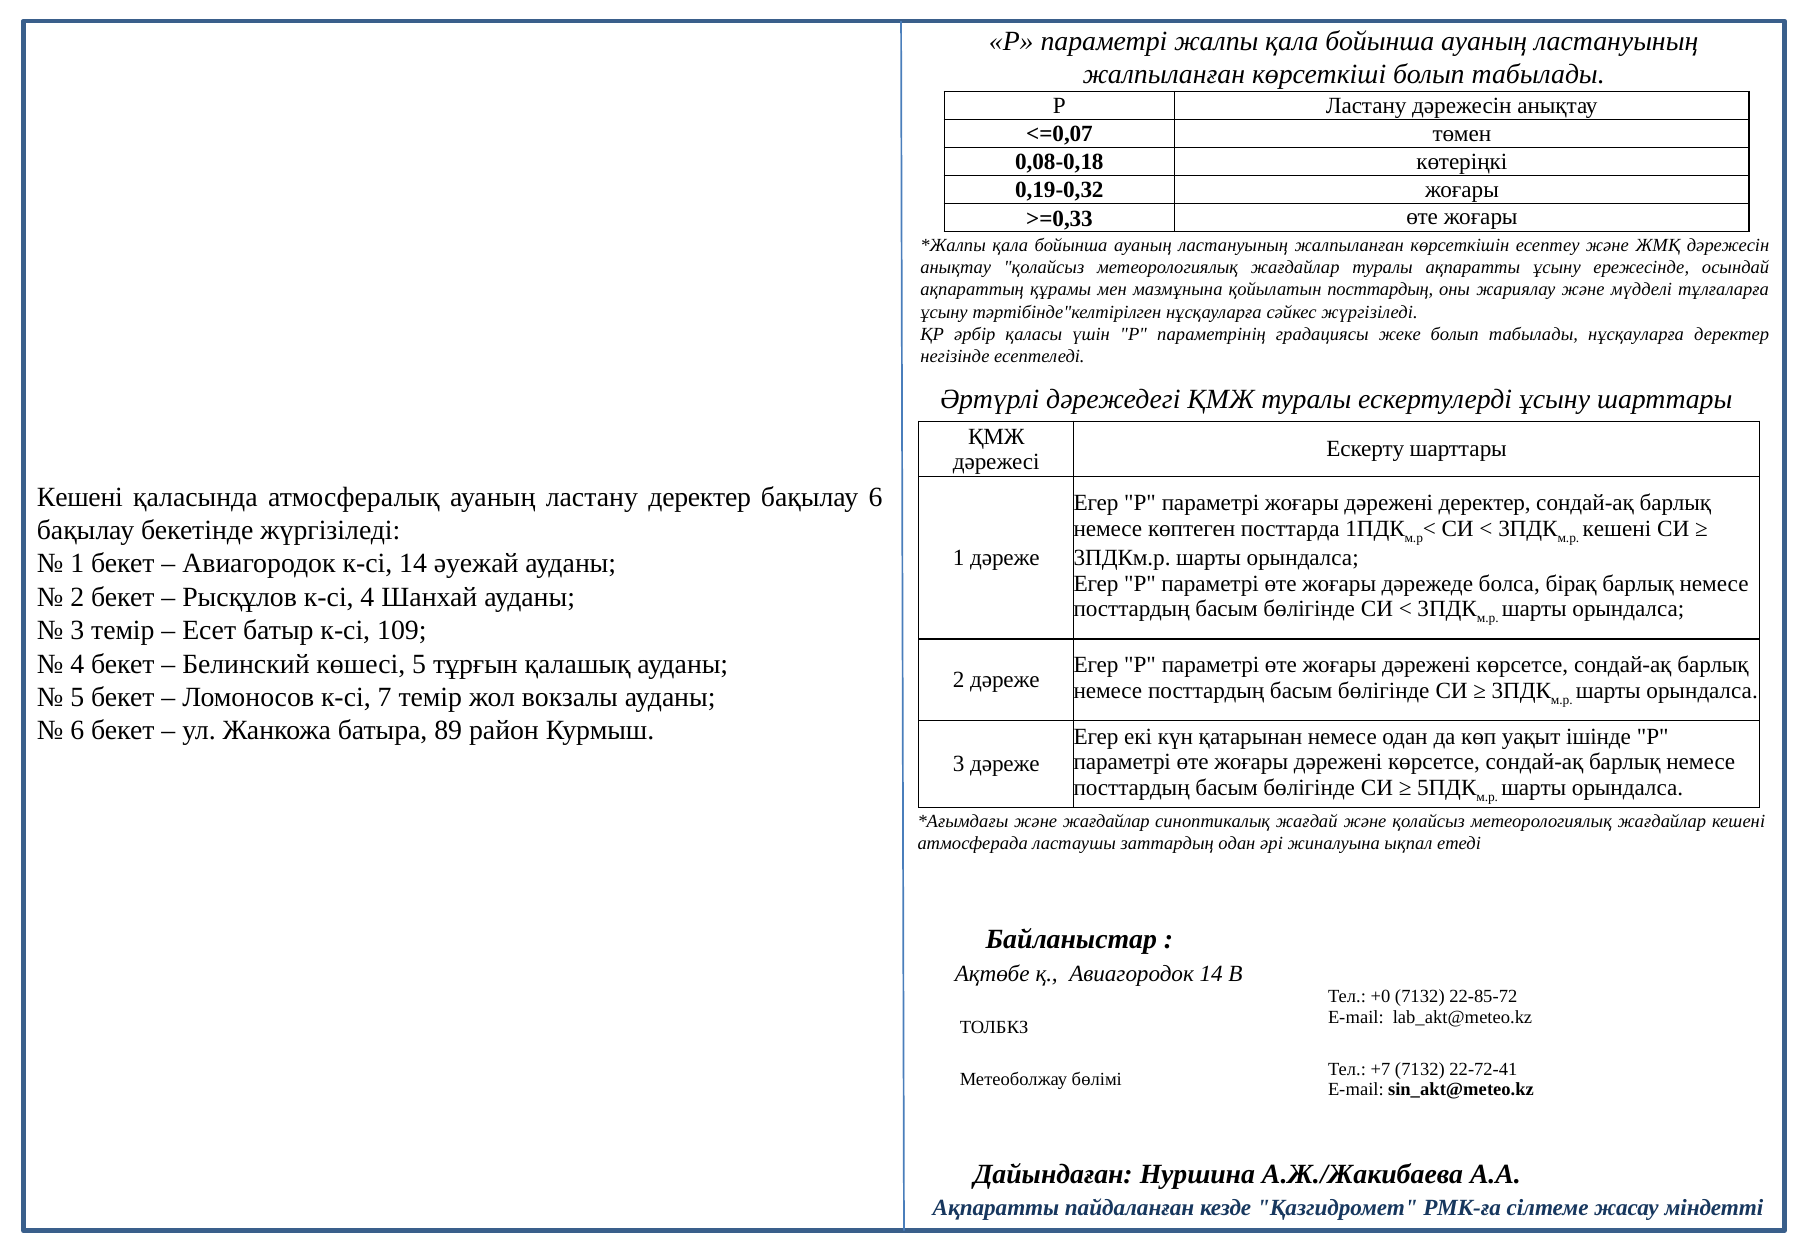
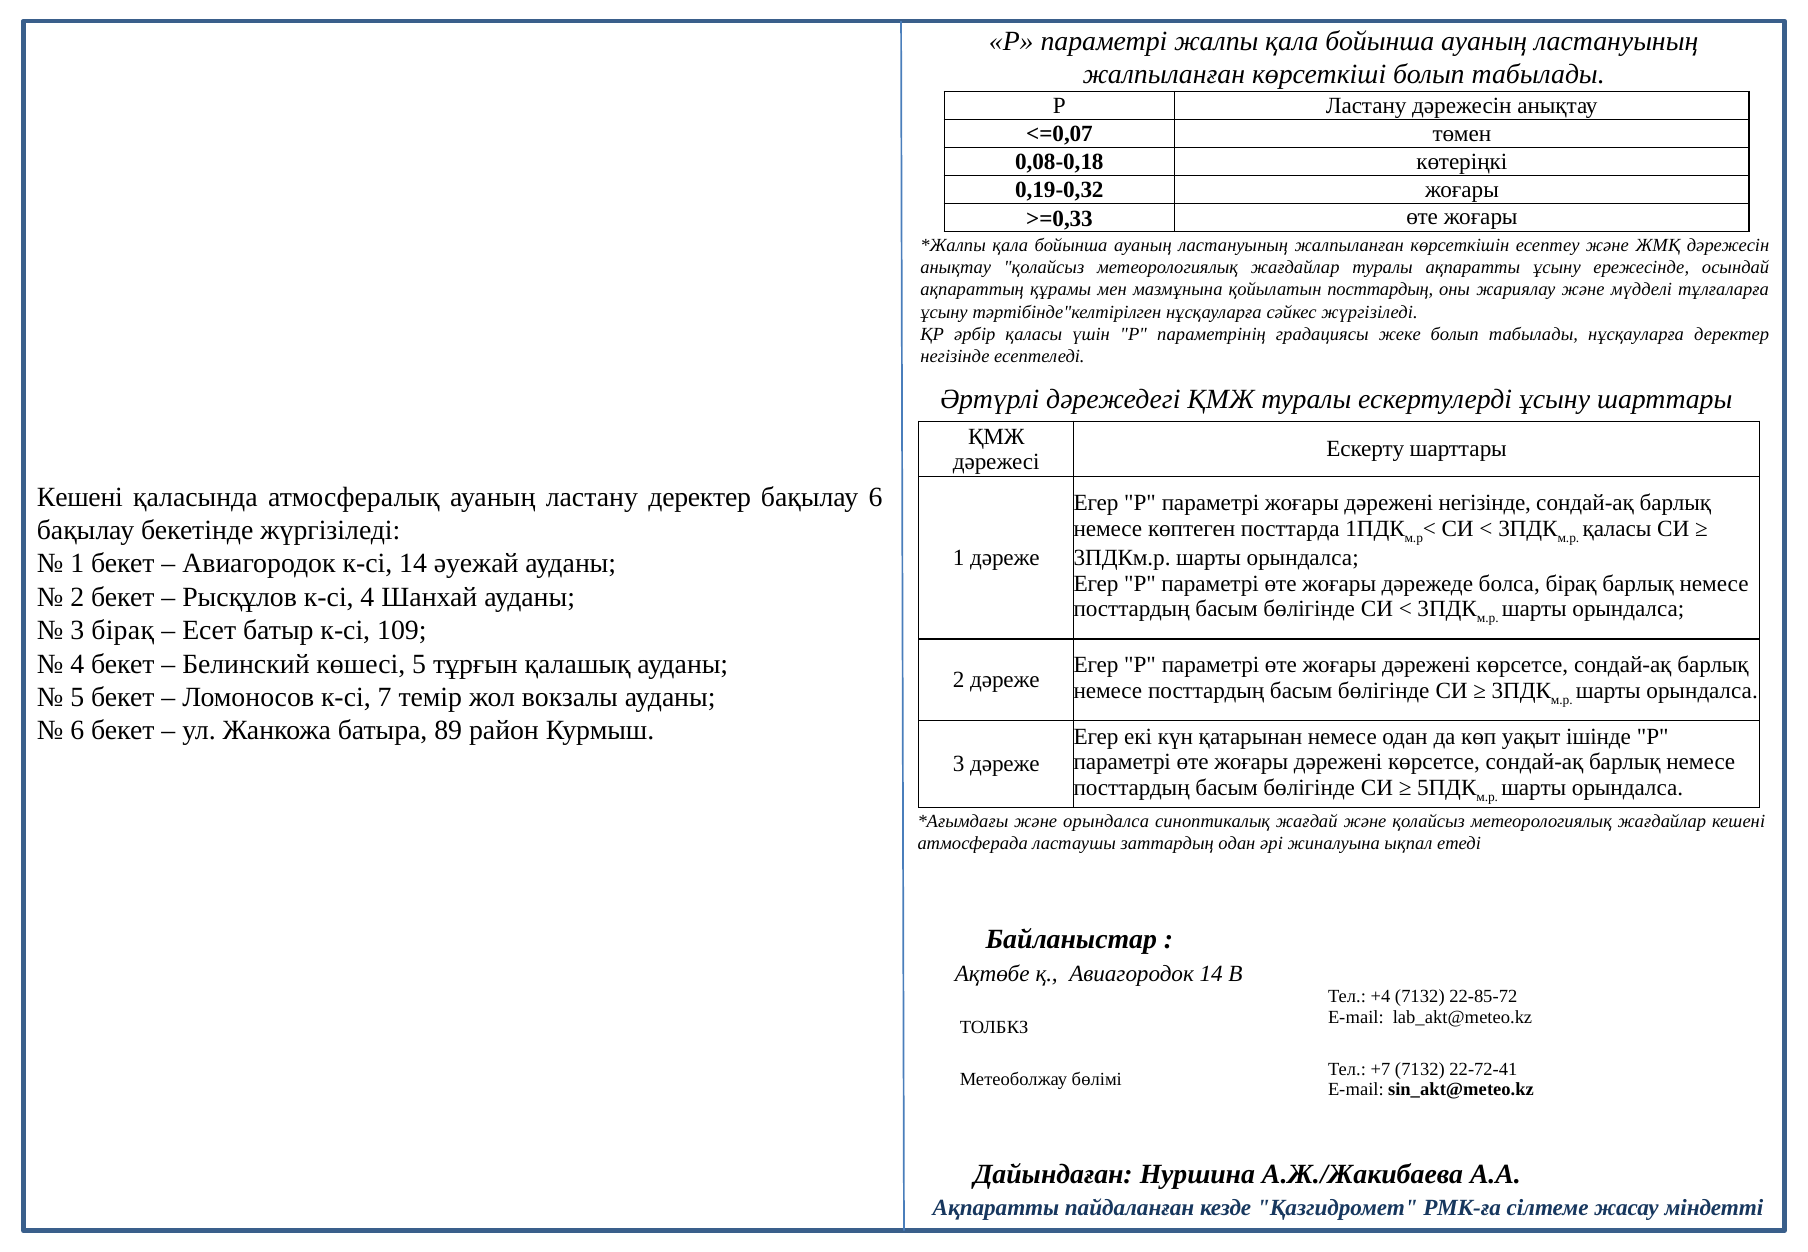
дәрежені деректер: деректер -> негізінде
кешені at (1617, 529): кешені -> қаласы
3 темір: темір -> бірақ
және жағдайлар: жағдайлар -> орындалса
+0: +0 -> +4
